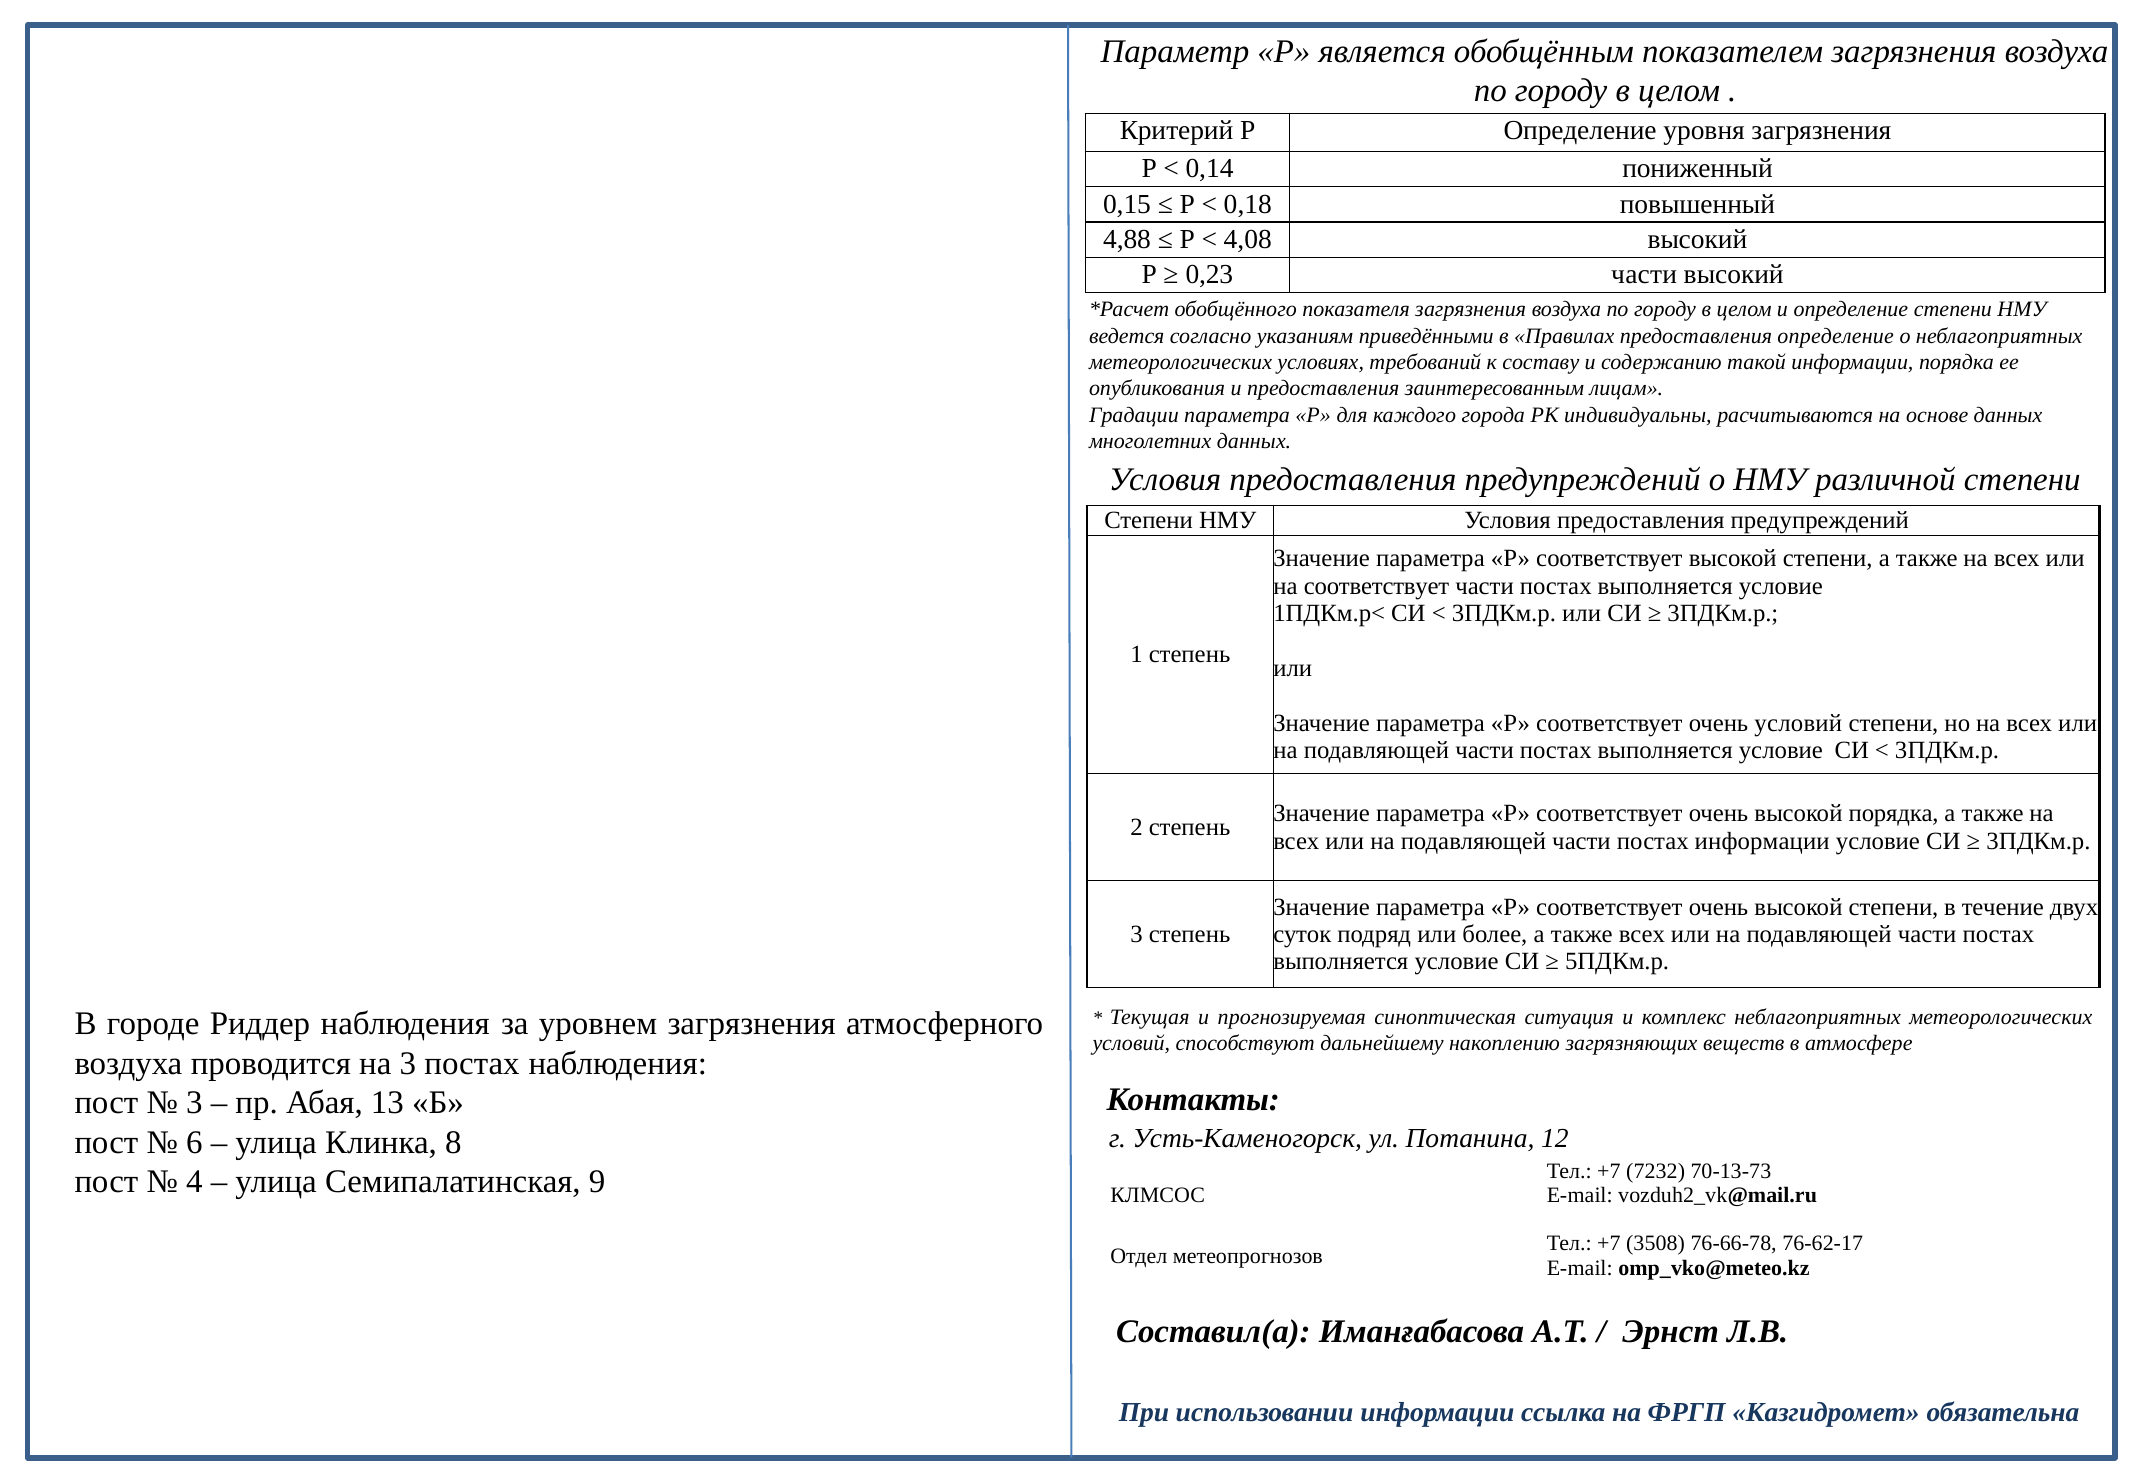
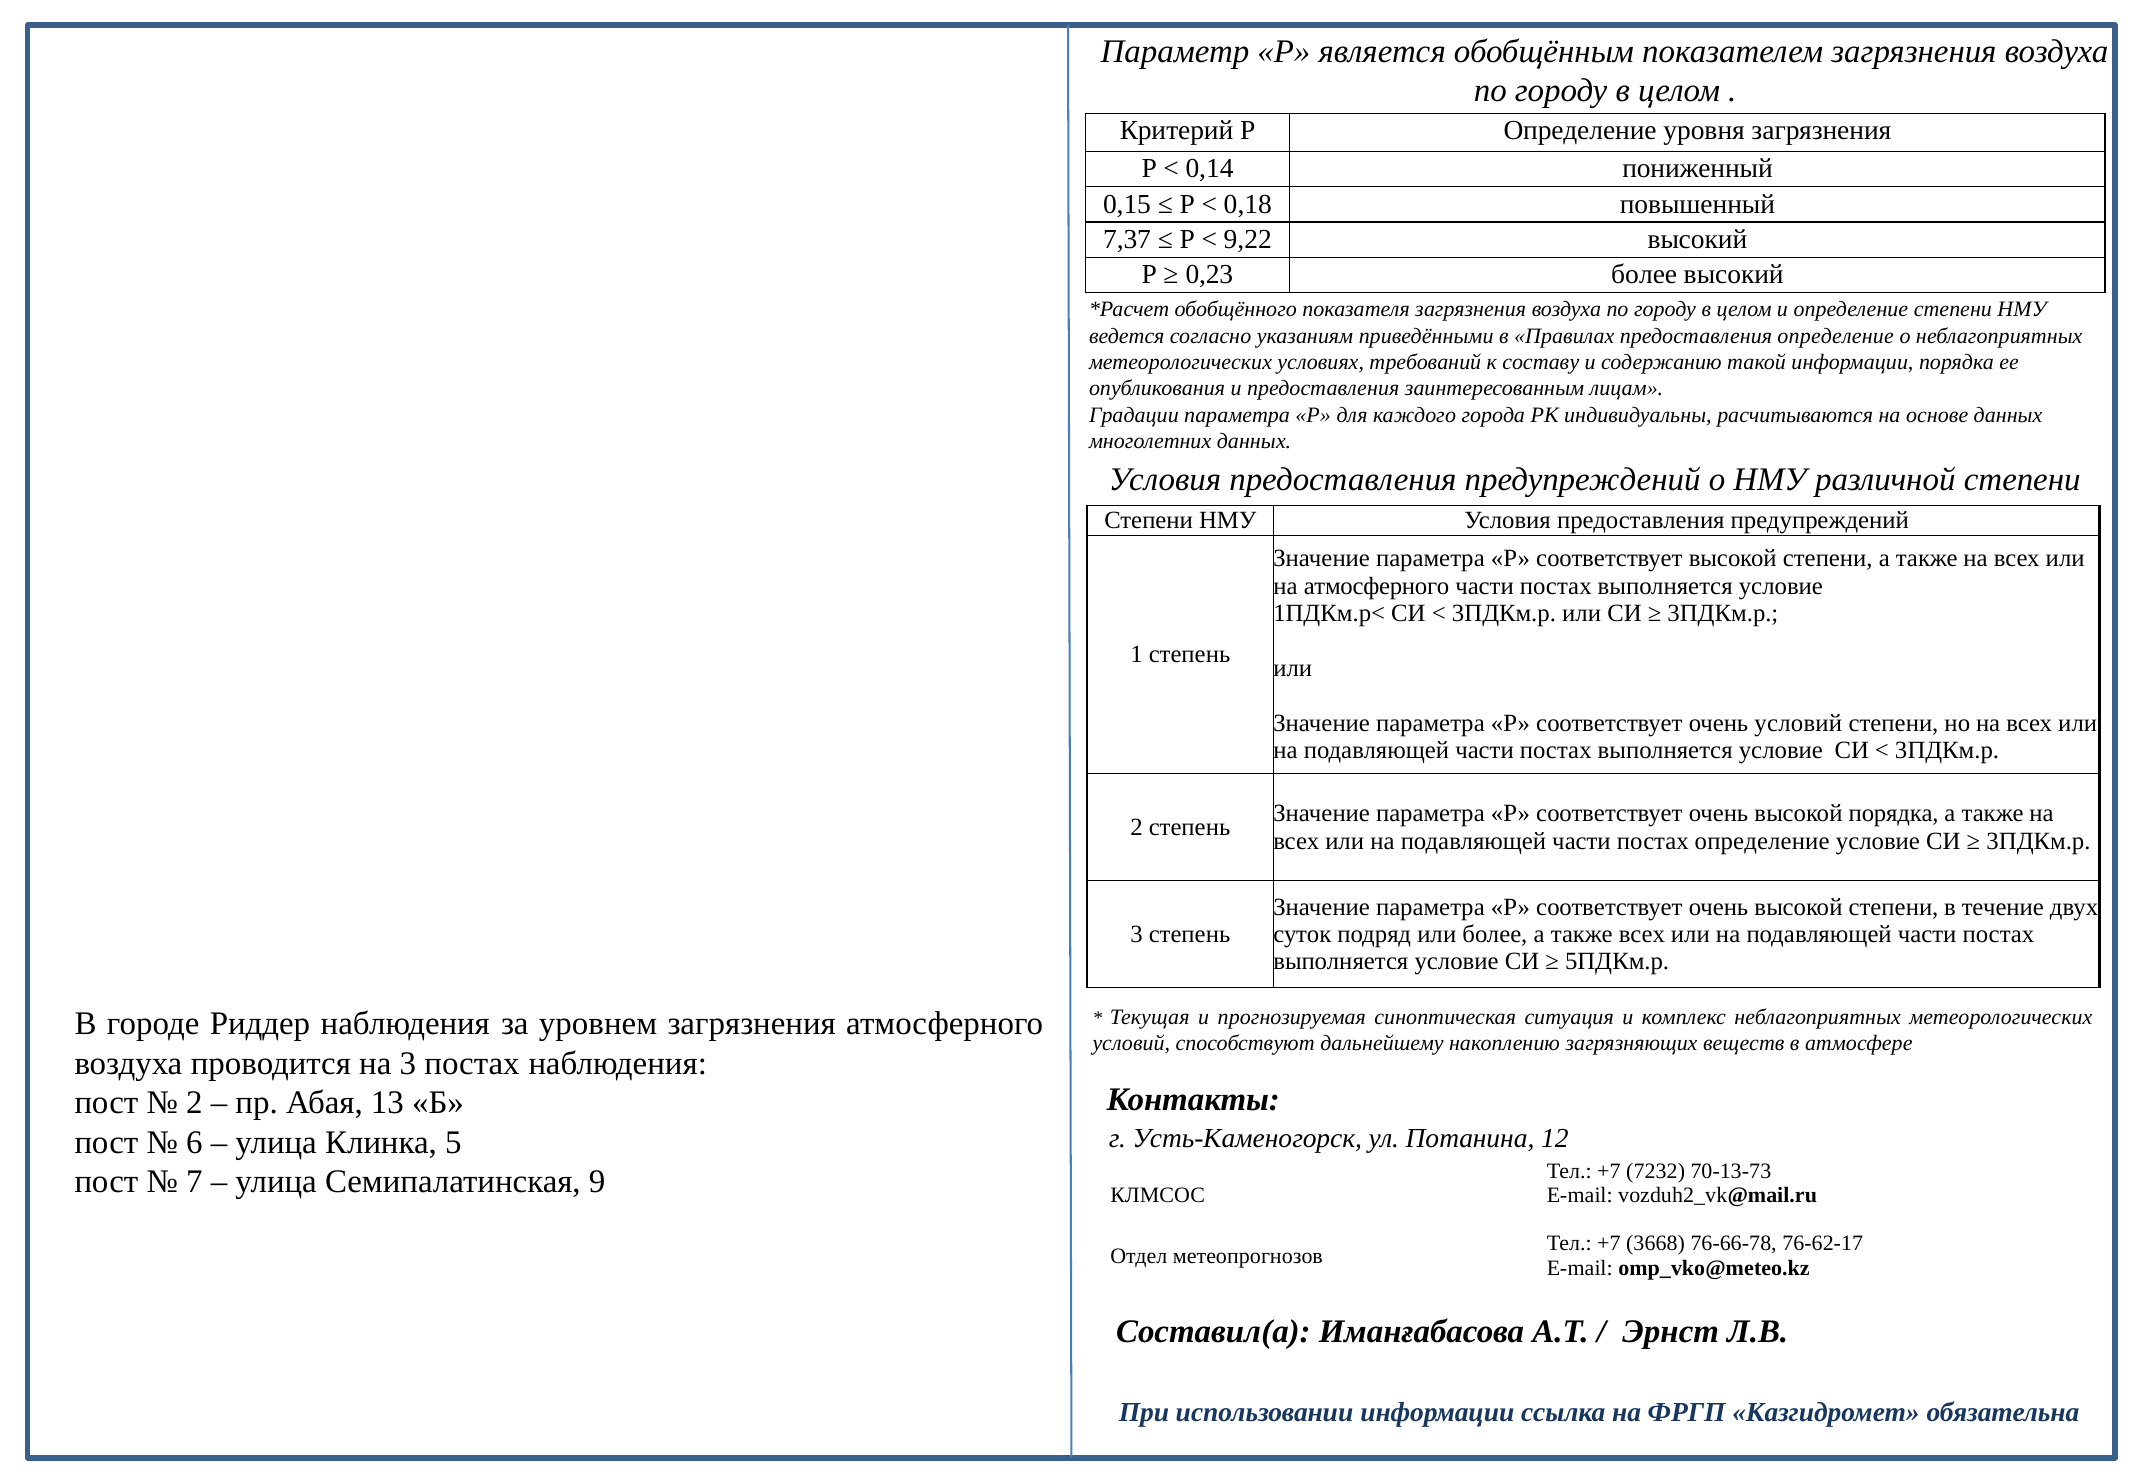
4,88: 4,88 -> 7,37
4,08: 4,08 -> 9,22
0,23 части: части -> более
на соответствует: соответствует -> атмосферного
постах информации: информации -> определение
3 at (194, 1103): 3 -> 2
8: 8 -> 5
4: 4 -> 7
3508: 3508 -> 3668
